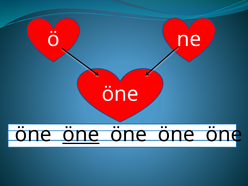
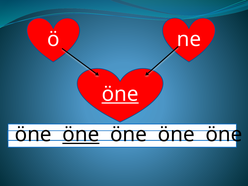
öne at (120, 94) underline: none -> present
